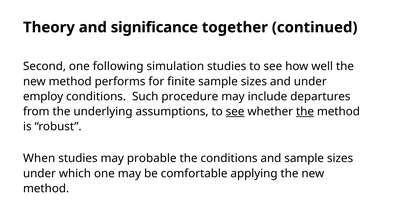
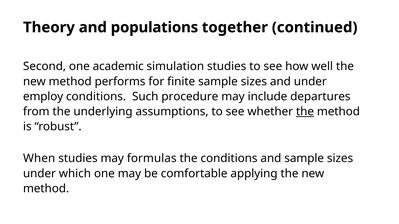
significance: significance -> populations
following: following -> academic
see at (235, 112) underline: present -> none
probable: probable -> formulas
